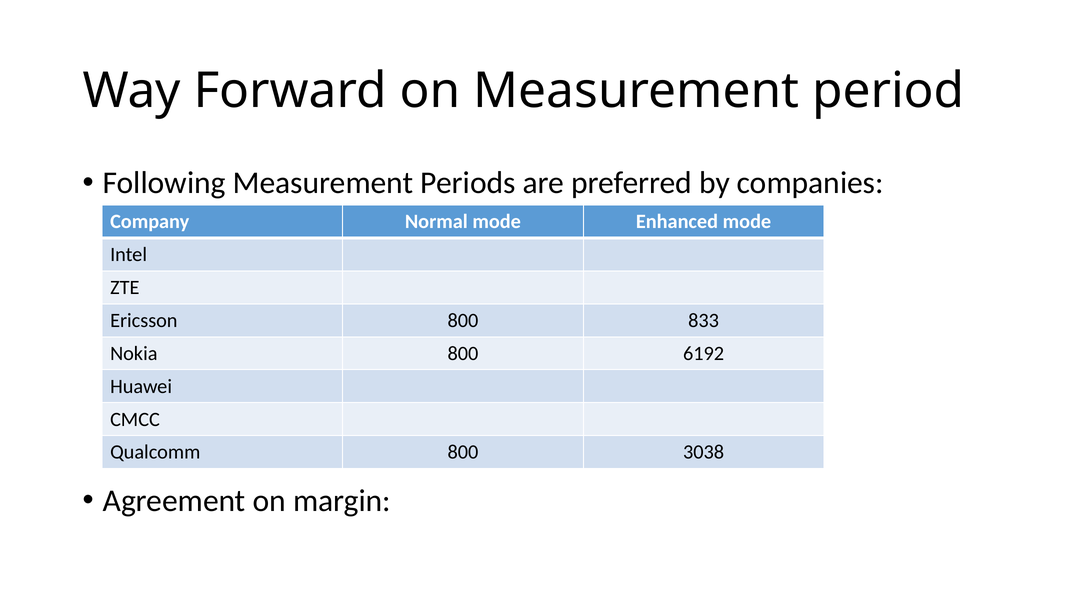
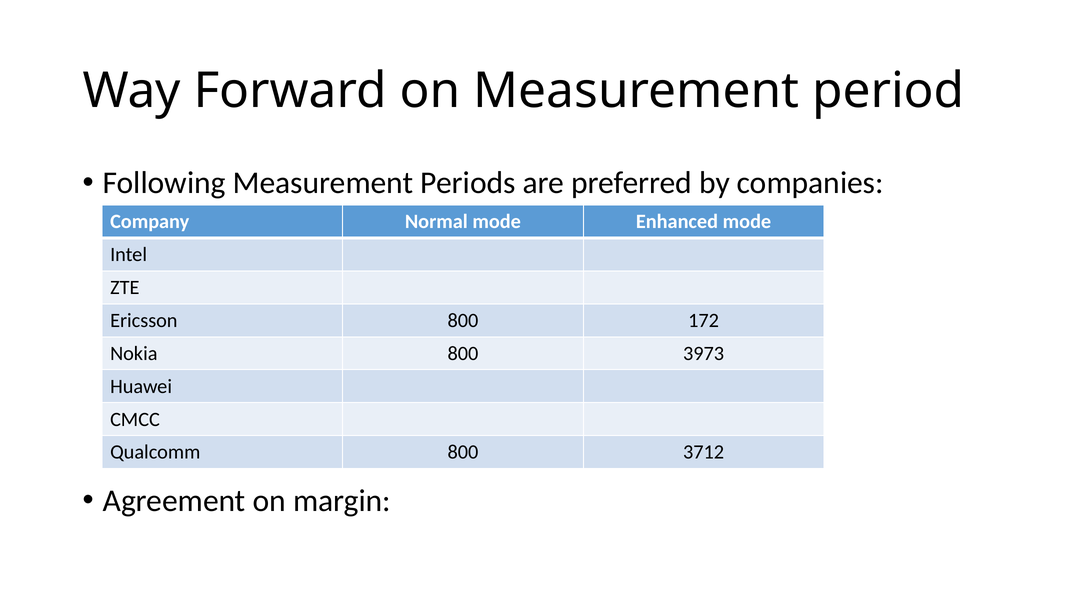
833: 833 -> 172
6192: 6192 -> 3973
3038: 3038 -> 3712
